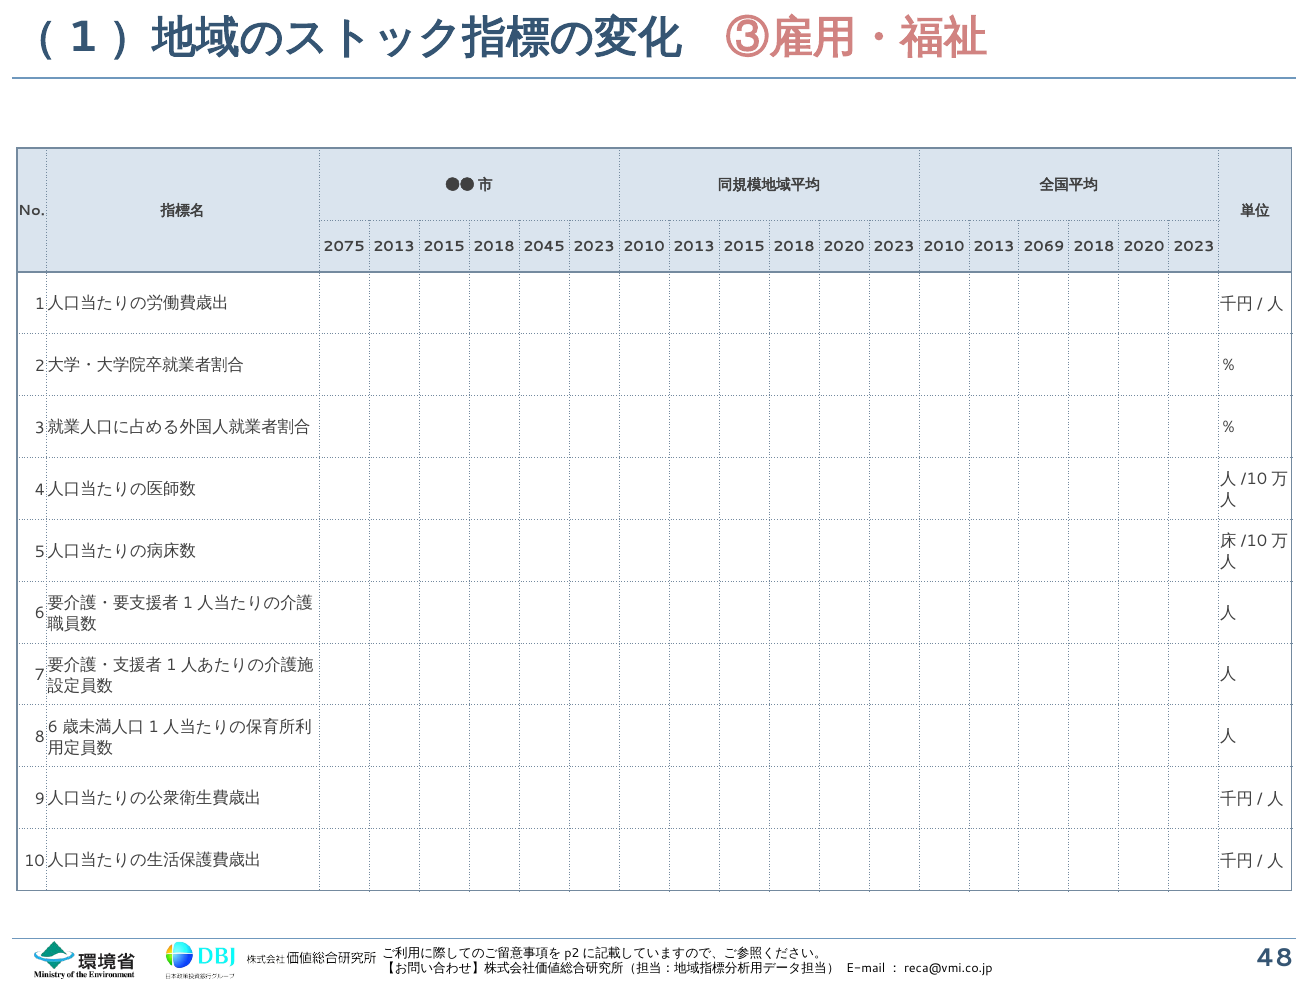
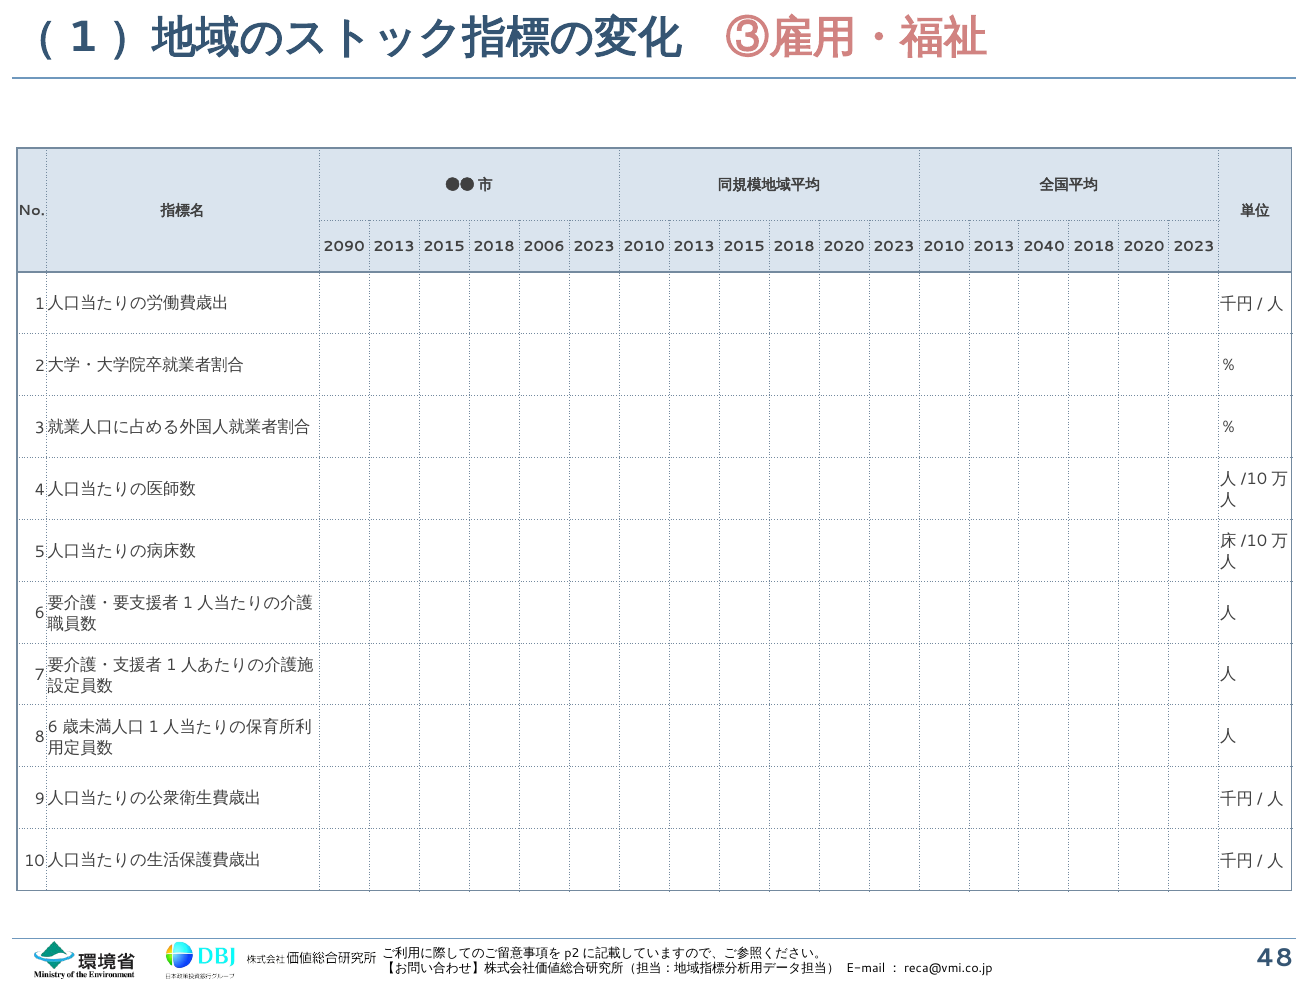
2075: 2075 -> 2090
2045: 2045 -> 2006
2069: 2069 -> 2040
